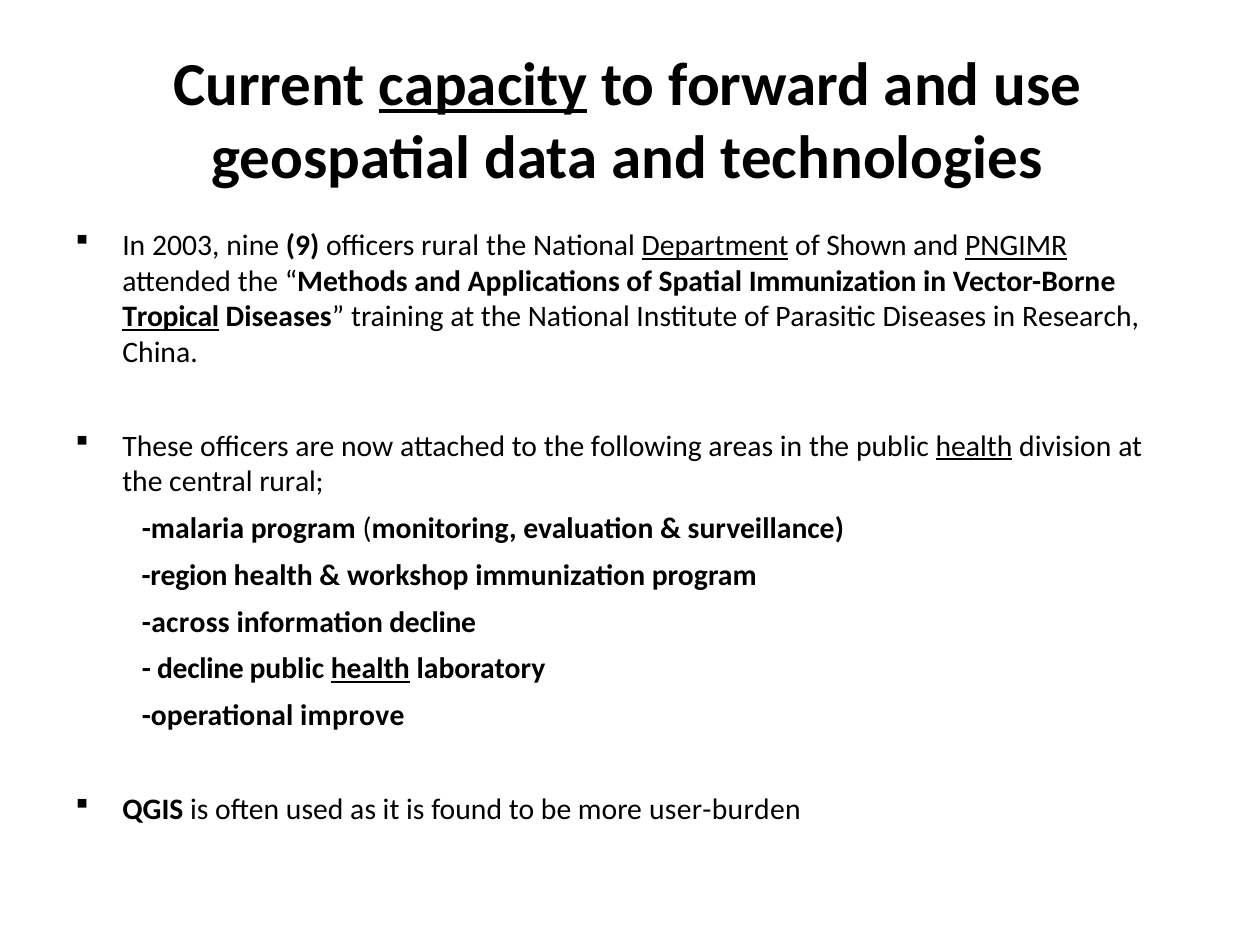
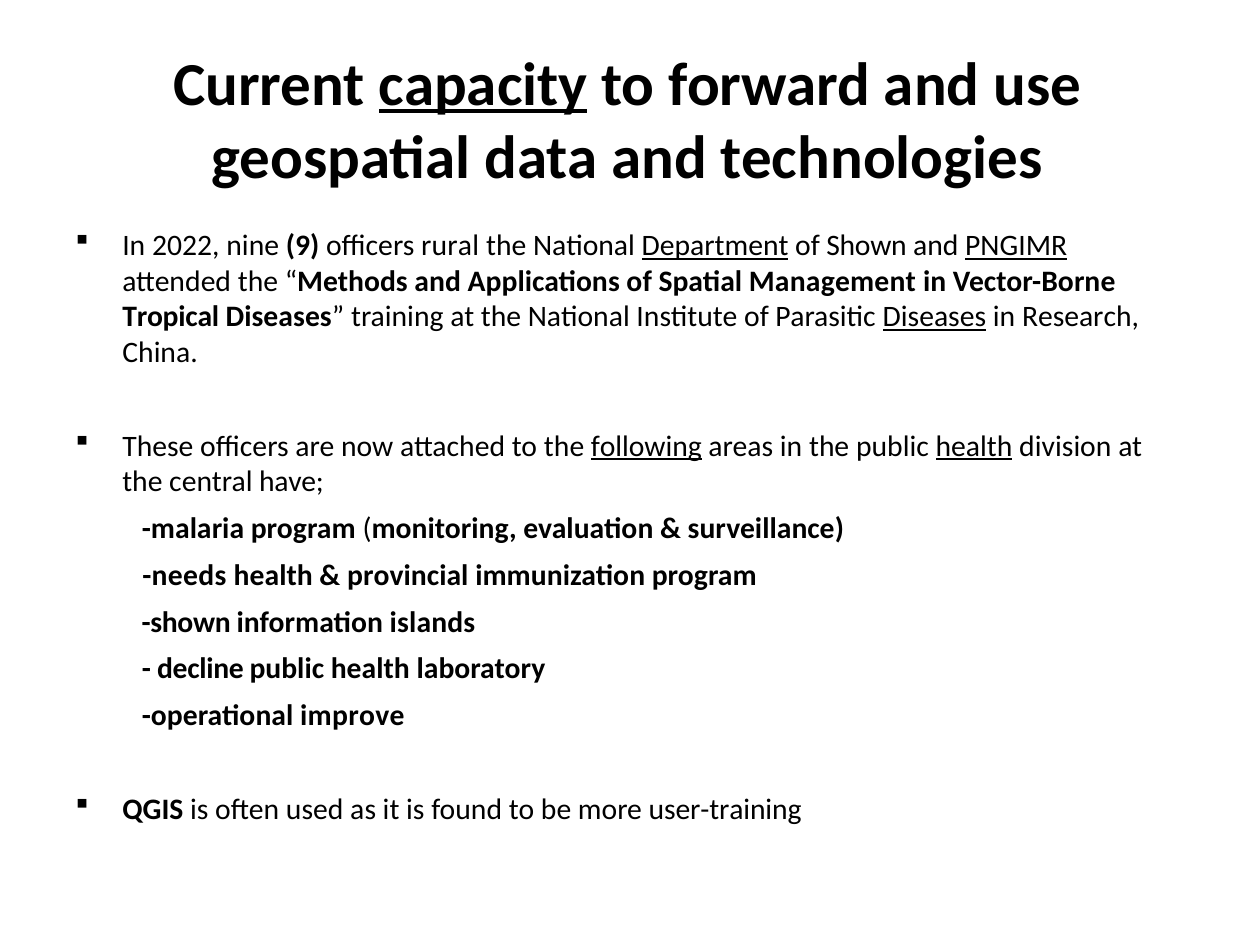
2003: 2003 -> 2022
Spatial Immunization: Immunization -> Management
Tropical underline: present -> none
Diseases at (934, 317) underline: none -> present
following underline: none -> present
central rural: rural -> have
region: region -> needs
workshop: workshop -> provincial
across at (186, 622): across -> shown
information decline: decline -> islands
health at (370, 669) underline: present -> none
user-burden: user-burden -> user-training
